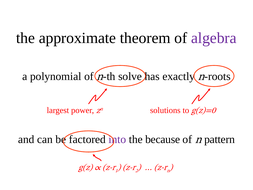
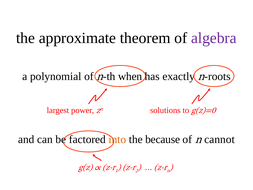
solve: solve -> when
into colour: purple -> orange
pattern: pattern -> cannot
